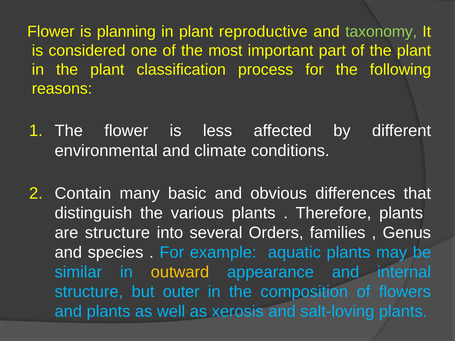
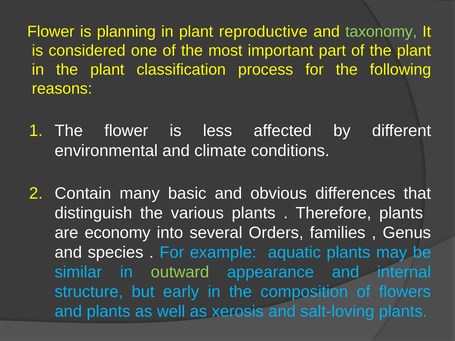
are structure: structure -> economy
outward colour: yellow -> light green
outer: outer -> early
